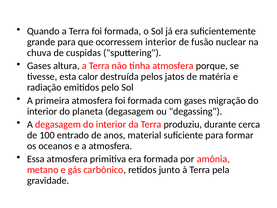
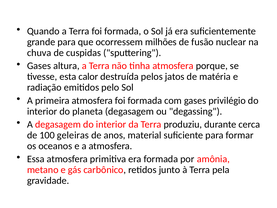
ocorressem interior: interior -> milhões
migração: migração -> privilégio
entrado: entrado -> geleiras
